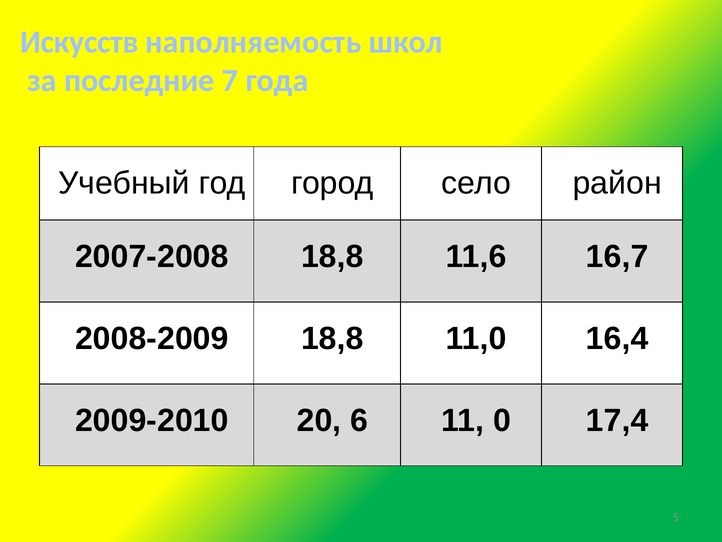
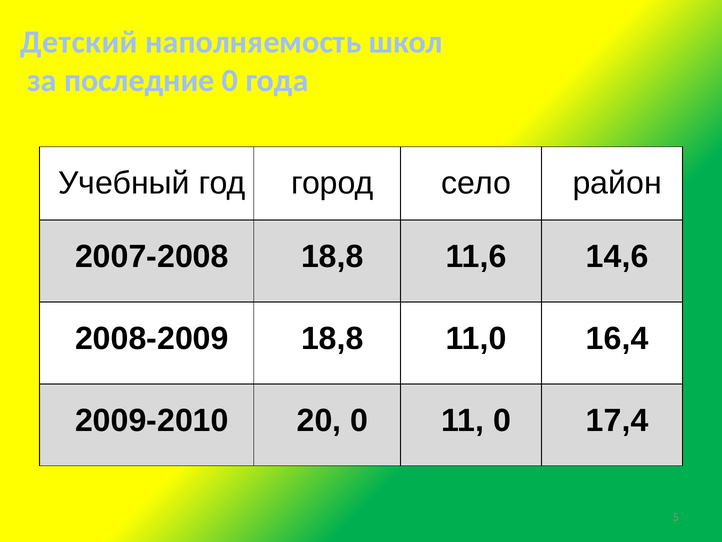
Искусств: Искусств -> Детский
последние 7: 7 -> 0
16,7: 16,7 -> 14,6
20 6: 6 -> 0
